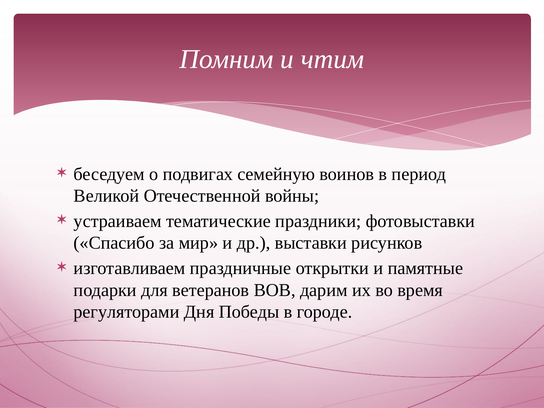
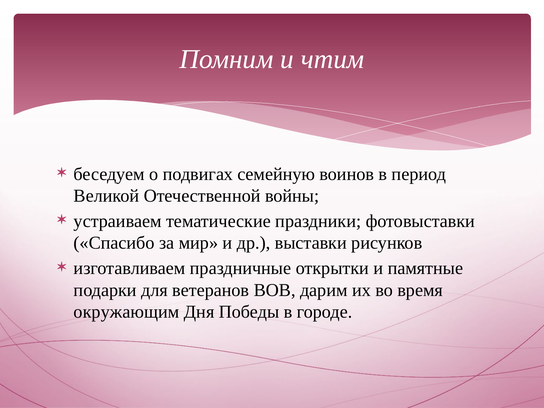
регуляторами: регуляторами -> окружающим
